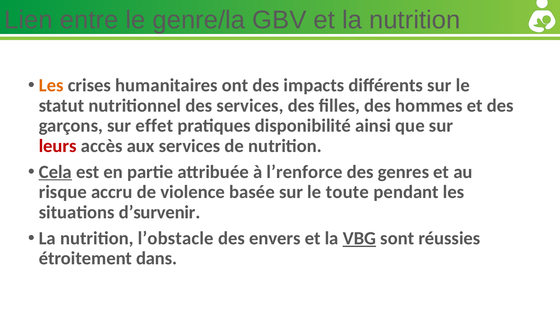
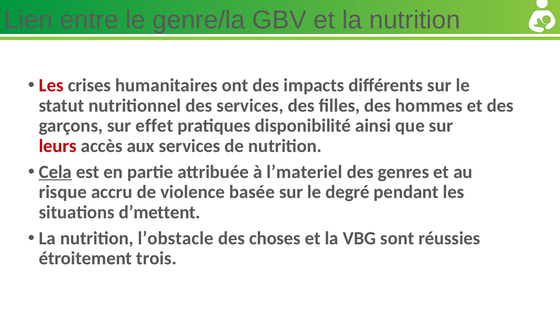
Les at (51, 85) colour: orange -> red
l’renforce: l’renforce -> l’materiel
toute: toute -> degré
d’survenir: d’survenir -> d’mettent
envers: envers -> choses
VBG underline: present -> none
dans: dans -> trois
